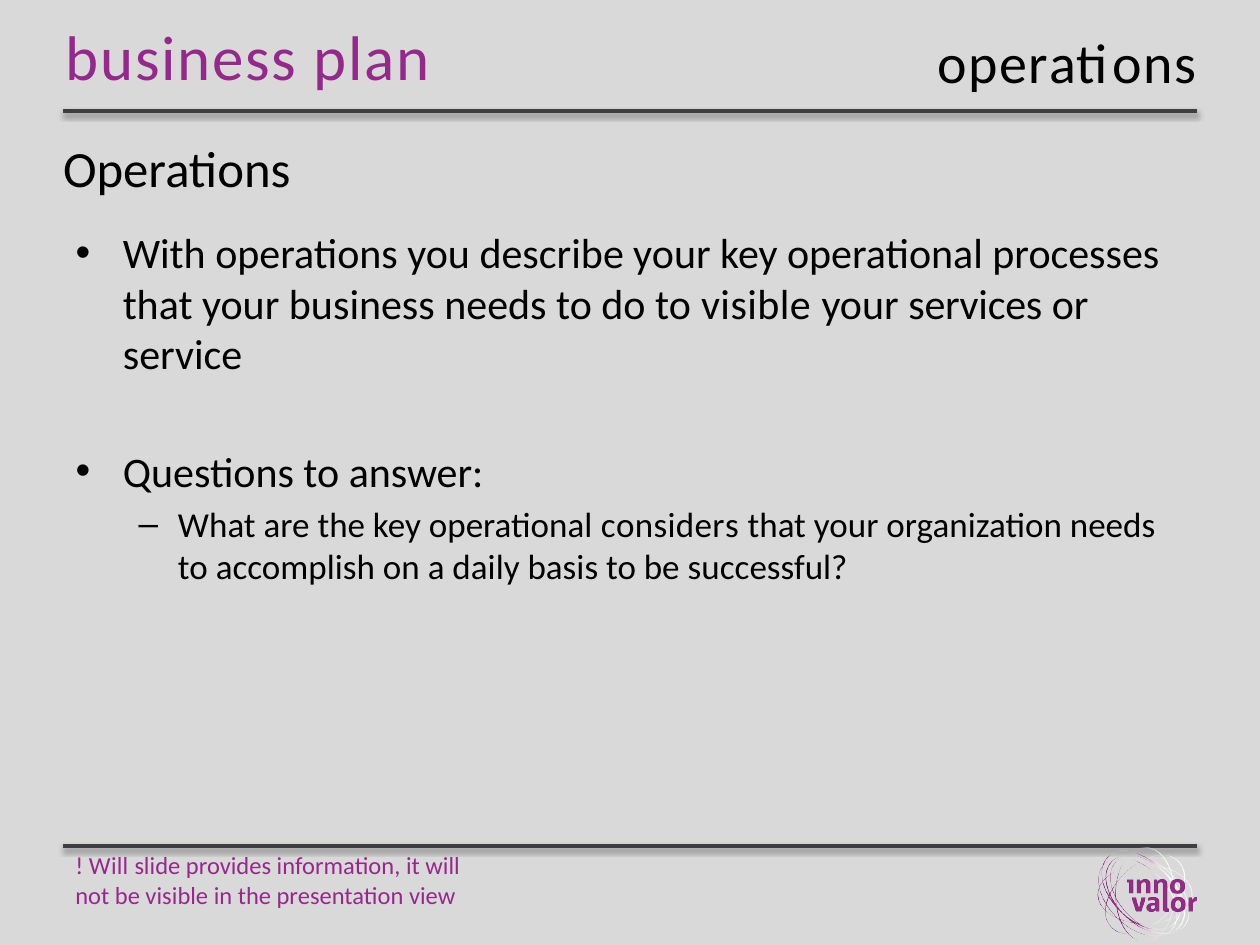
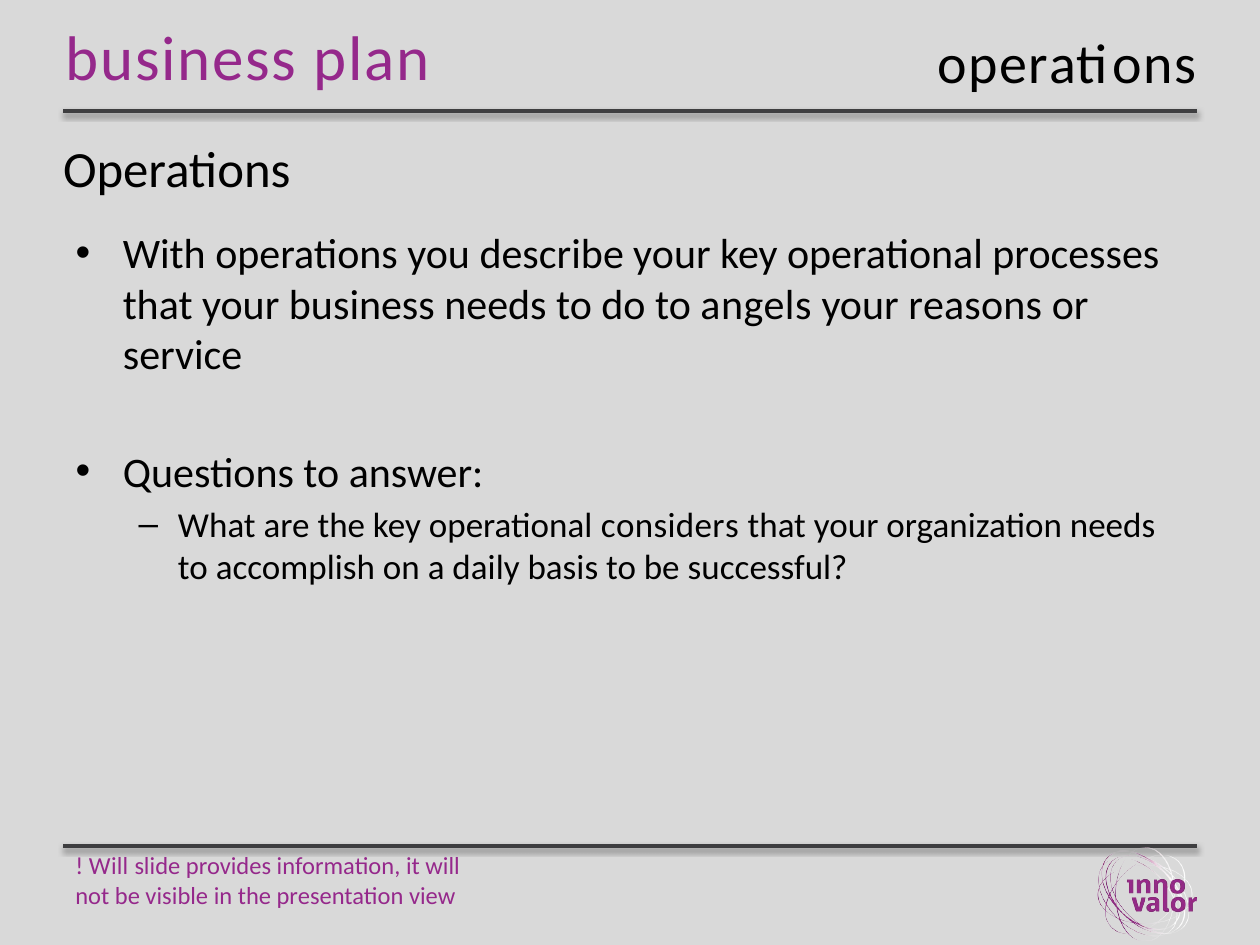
to visible: visible -> angels
services: services -> reasons
